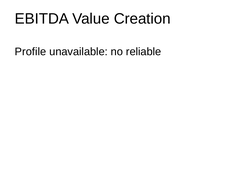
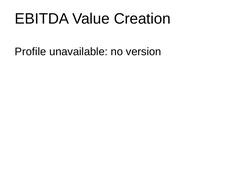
reliable: reliable -> version
